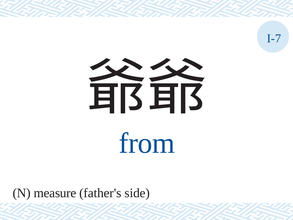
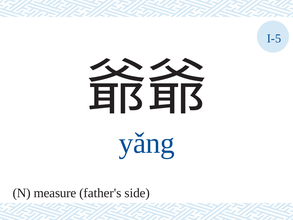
I-7: I-7 -> I-5
from: from -> yǎng
